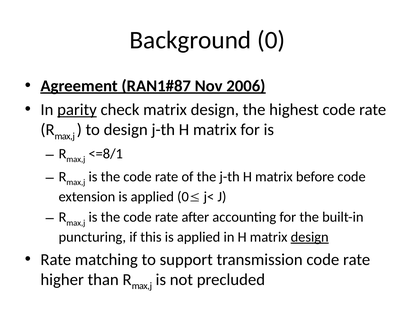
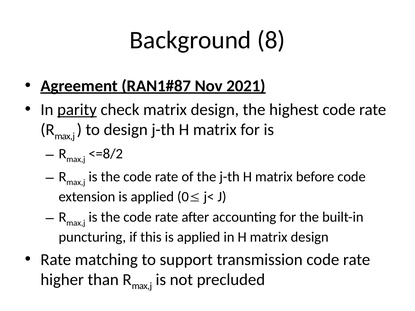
0: 0 -> 8
2006: 2006 -> 2021
<=8/1: <=8/1 -> <=8/2
design at (310, 237) underline: present -> none
